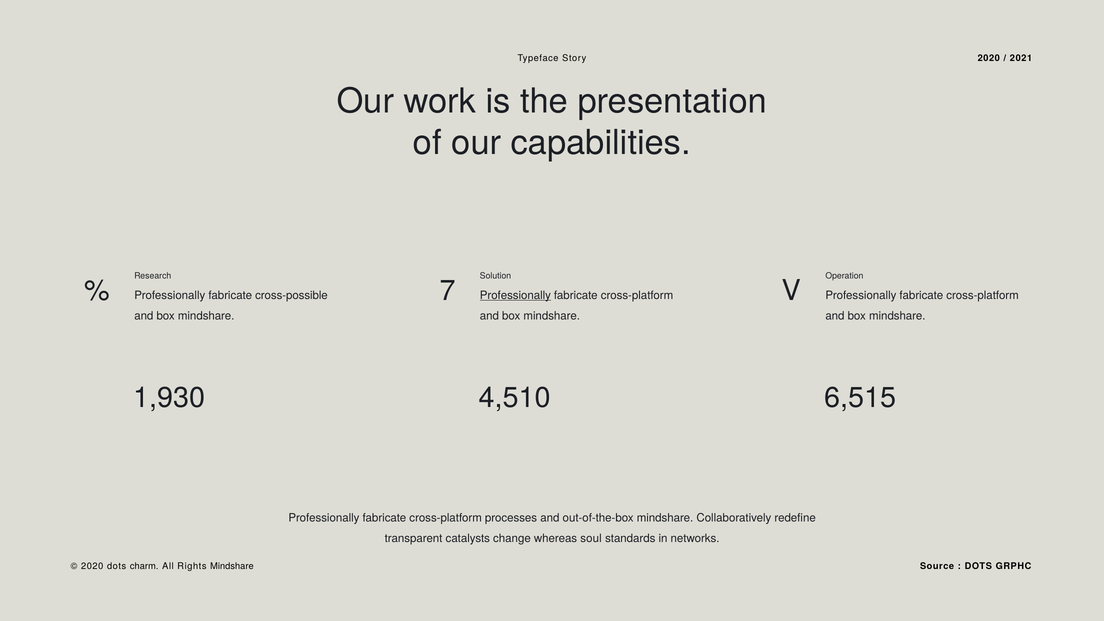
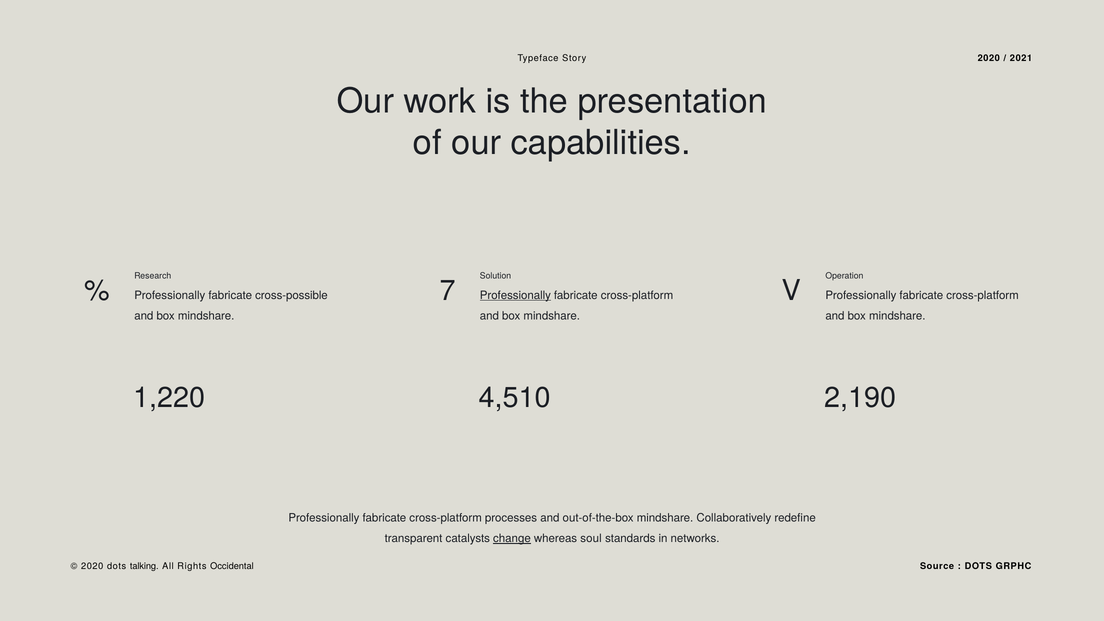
1,930: 1,930 -> 1,220
6,515: 6,515 -> 2,190
change underline: none -> present
charm: charm -> talking
Rights Mindshare: Mindshare -> Occidental
